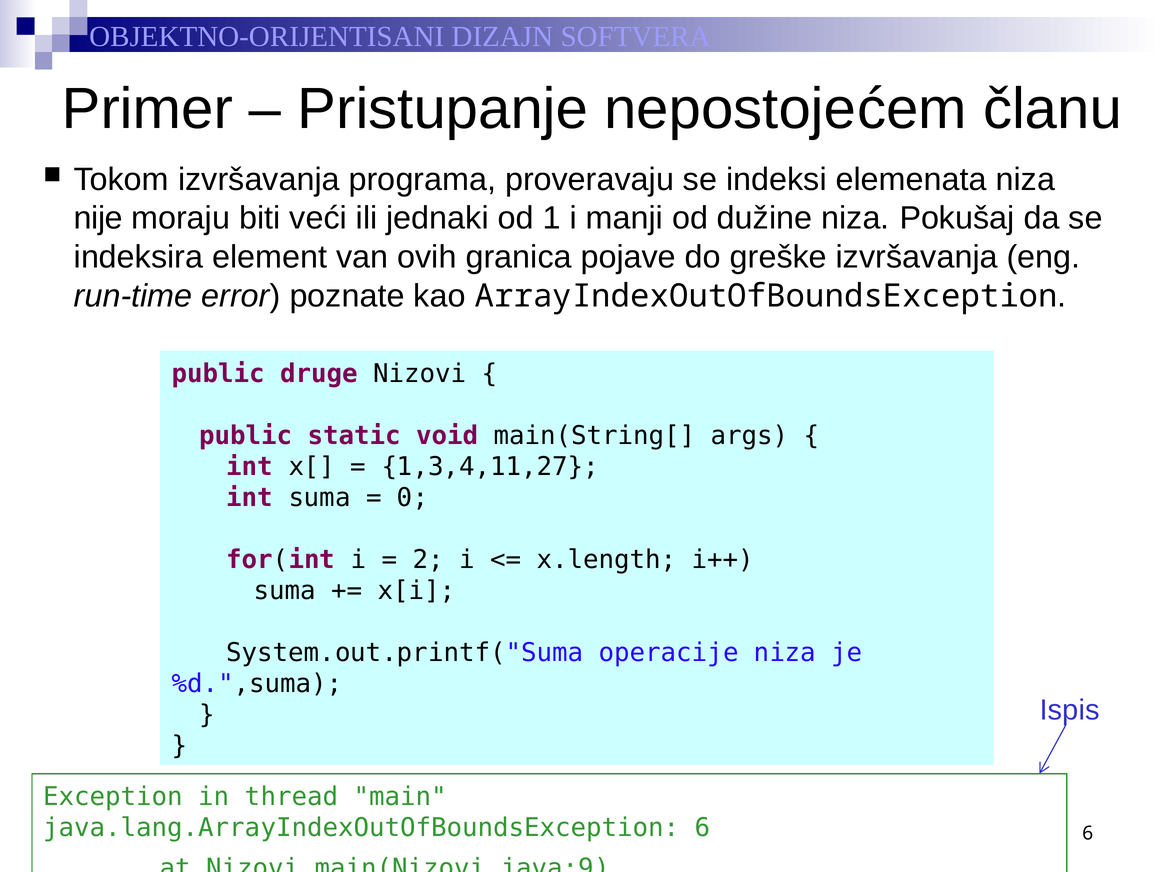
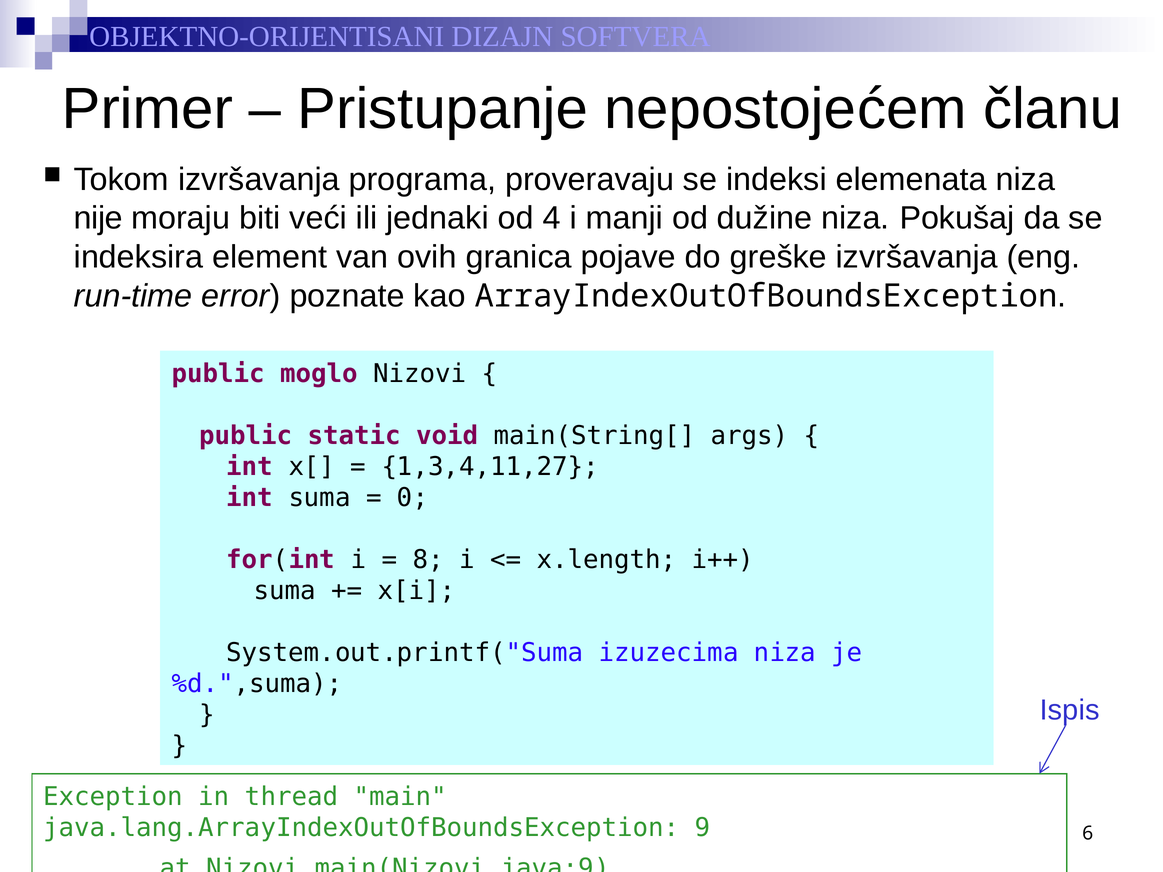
1: 1 -> 4
druge: druge -> moglo
2: 2 -> 8
operacije: operacije -> izuzecima
java.lang.ArrayIndexOutOfBoundsException 6: 6 -> 9
